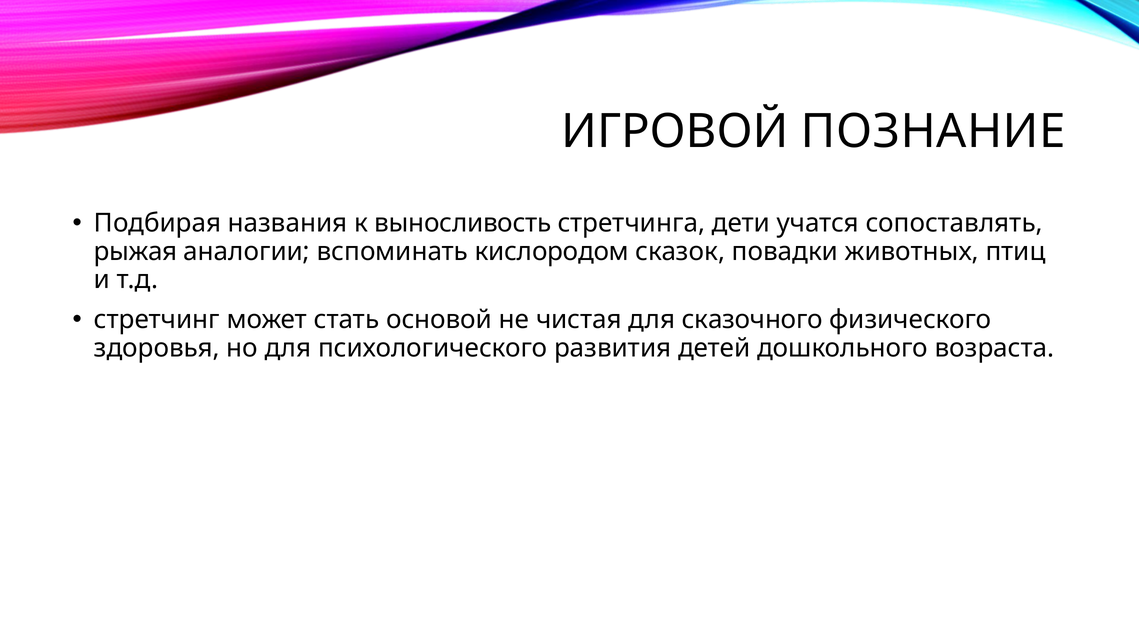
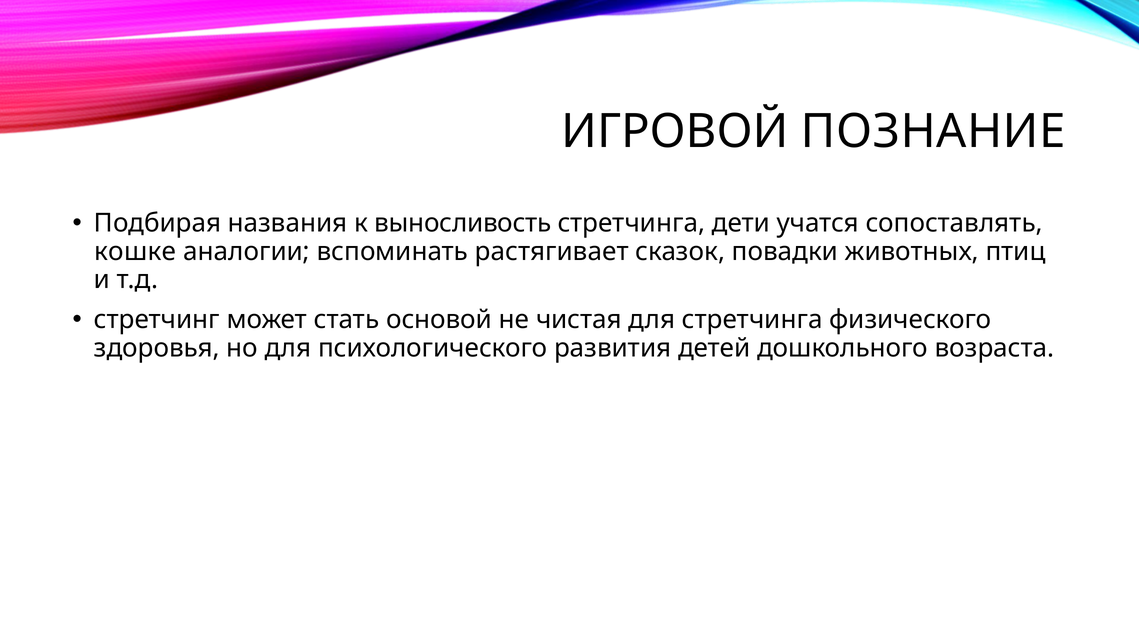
рыжая: рыжая -> кошке
кислородом: кислородом -> растягивает
для сказочного: сказочного -> стретчинга
